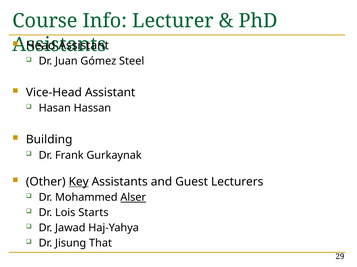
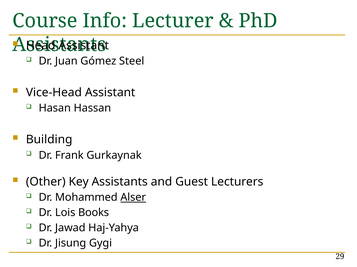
Key underline: present -> none
Starts: Starts -> Books
That: That -> Gygi
